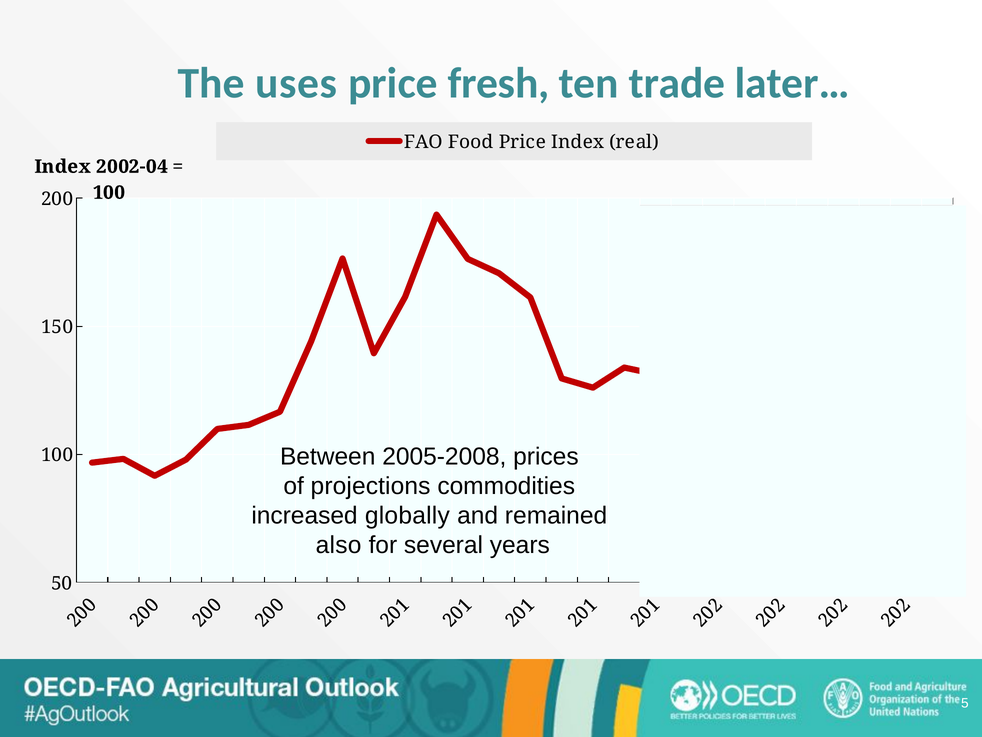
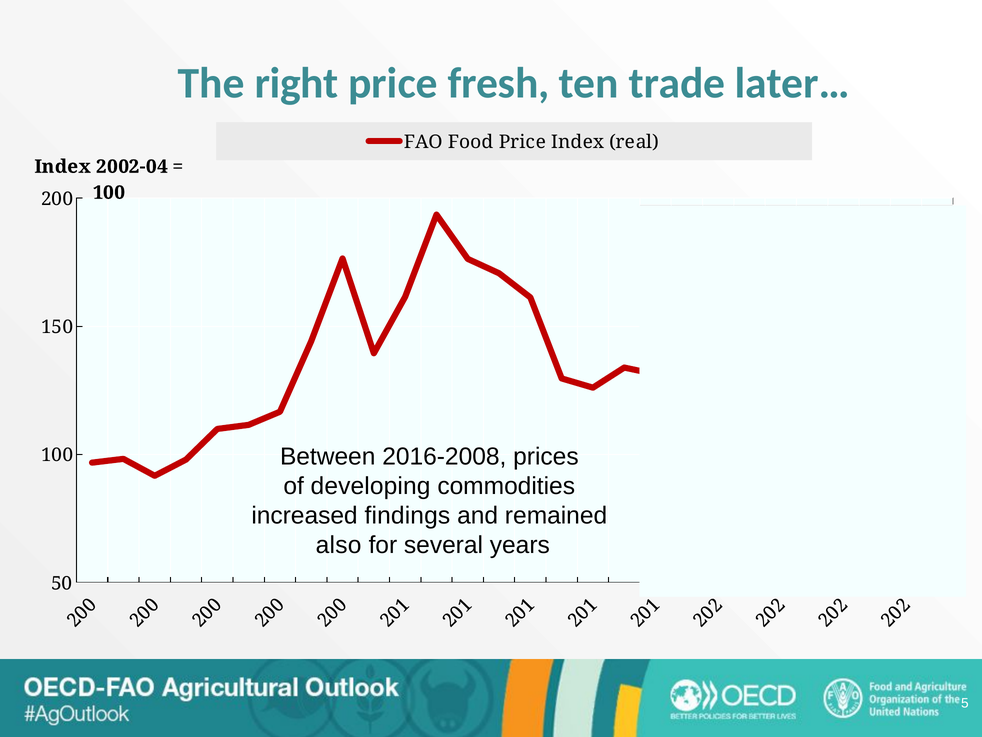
uses: uses -> right
2005-2008: 2005-2008 -> 2016-2008
projections: projections -> developing
globally: globally -> findings
